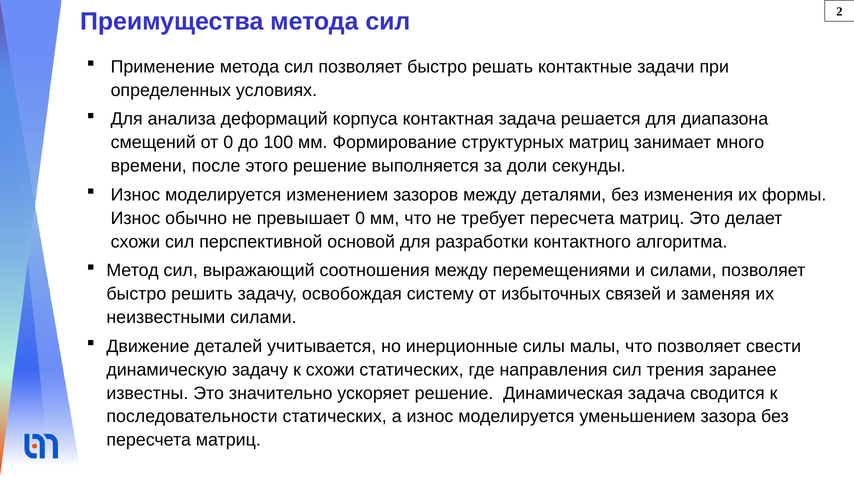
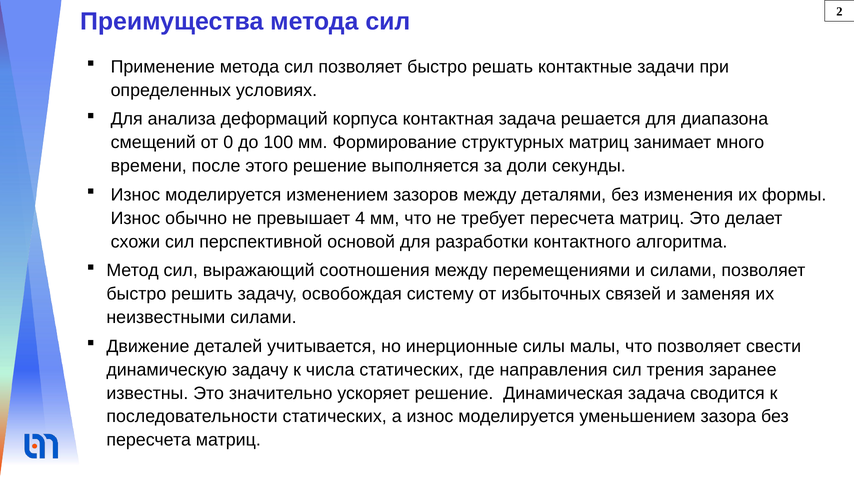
превышает 0: 0 -> 4
к схожи: схожи -> числа
